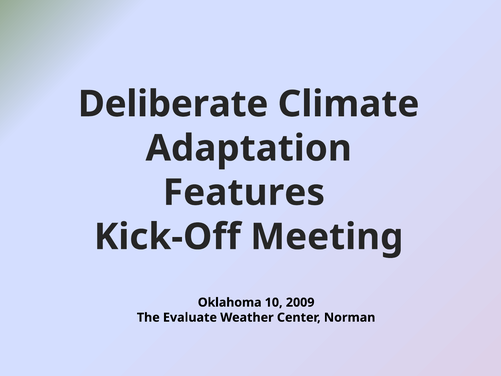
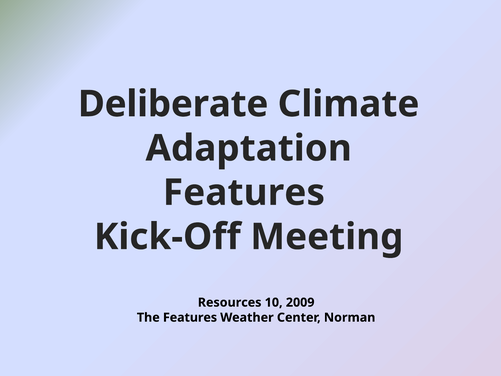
Oklahoma: Oklahoma -> Resources
The Evaluate: Evaluate -> Features
